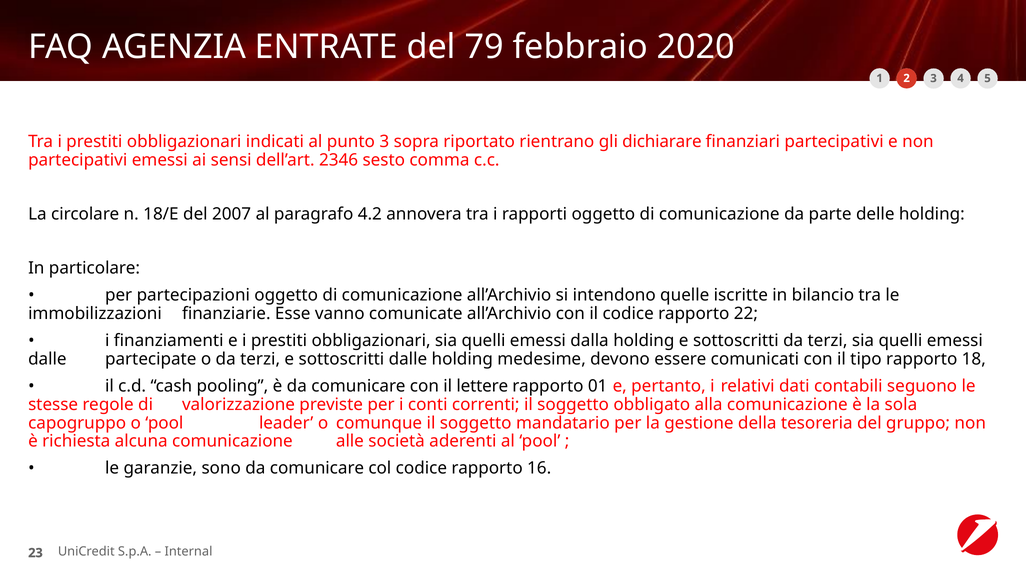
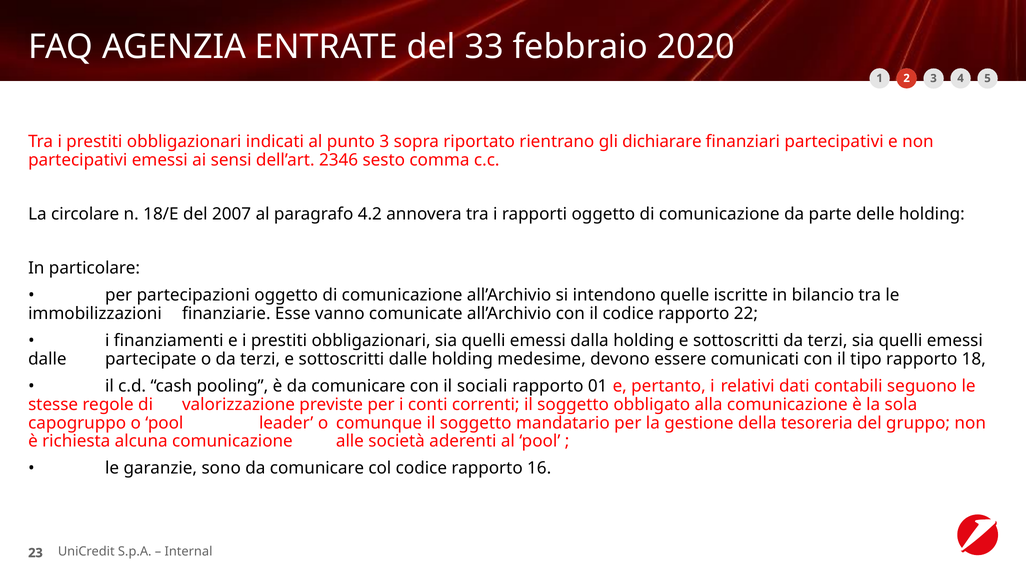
79: 79 -> 33
lettere: lettere -> sociali
